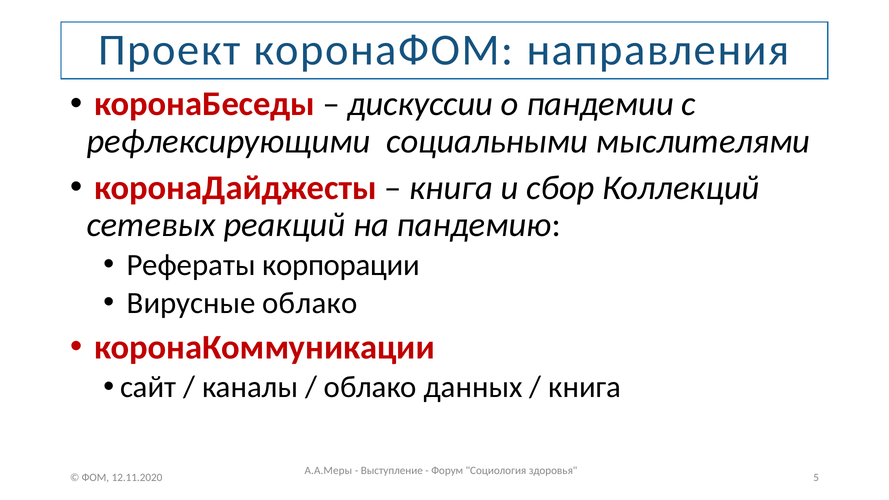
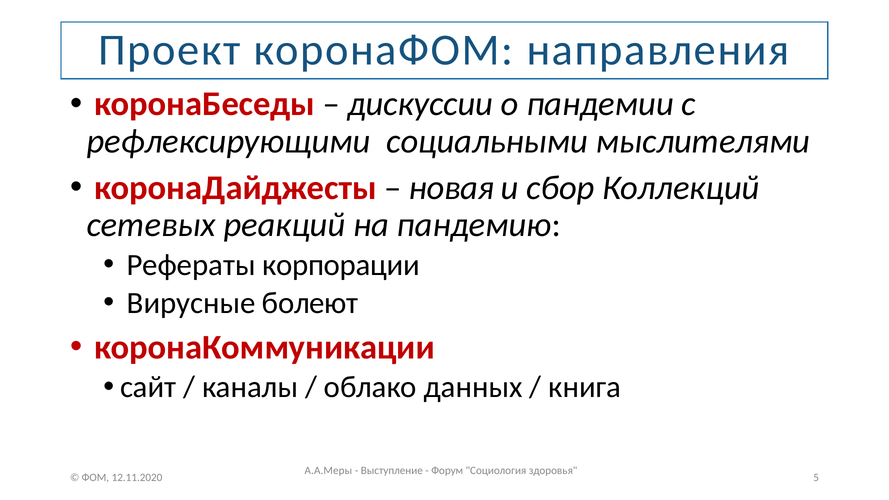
книга at (451, 188): книга -> новая
Вирусные облако: облако -> болеют
